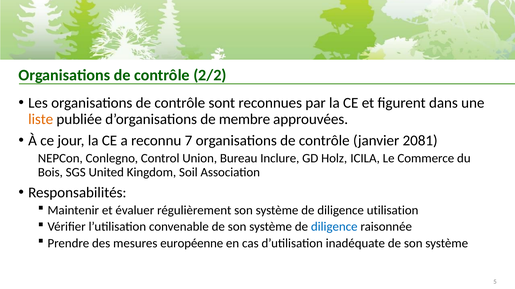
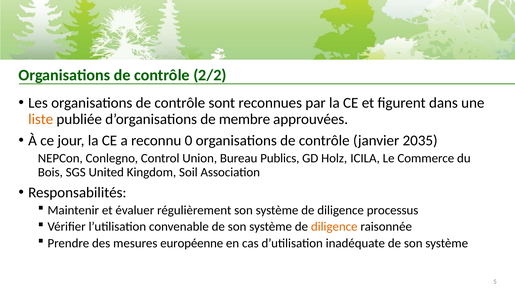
7: 7 -> 0
2081: 2081 -> 2035
Inclure: Inclure -> Publics
utilisation: utilisation -> processus
diligence at (334, 227) colour: blue -> orange
